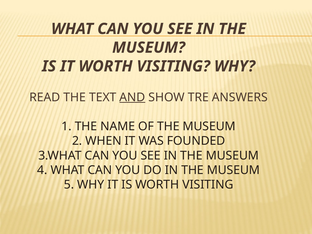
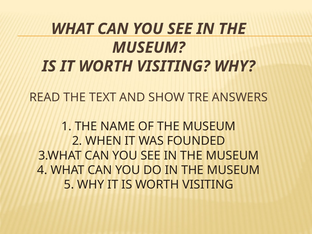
AND underline: present -> none
